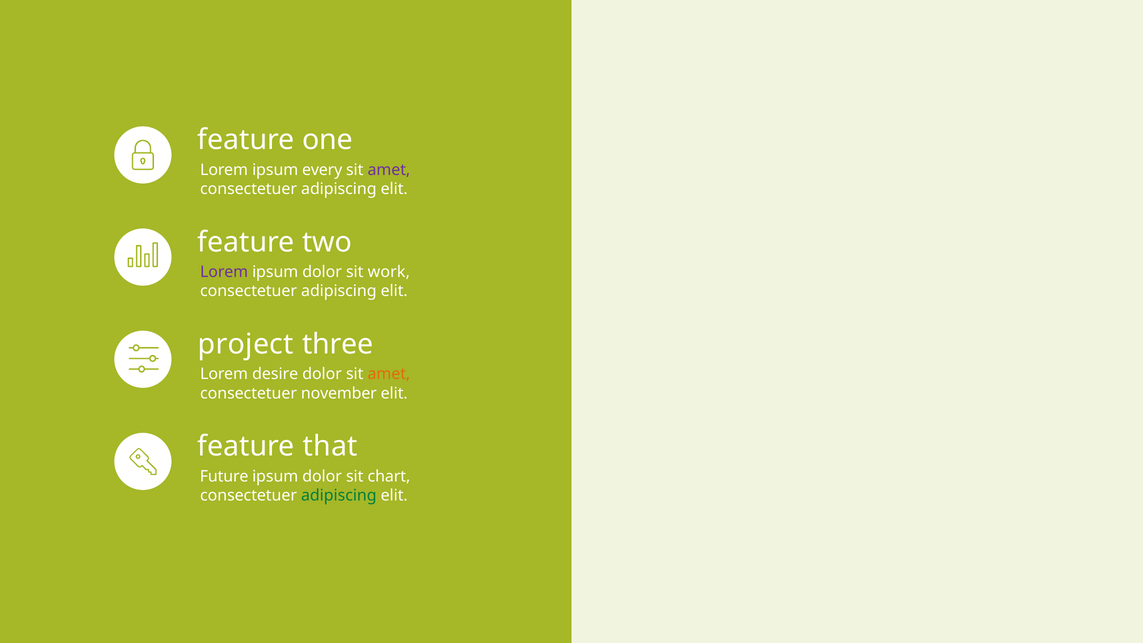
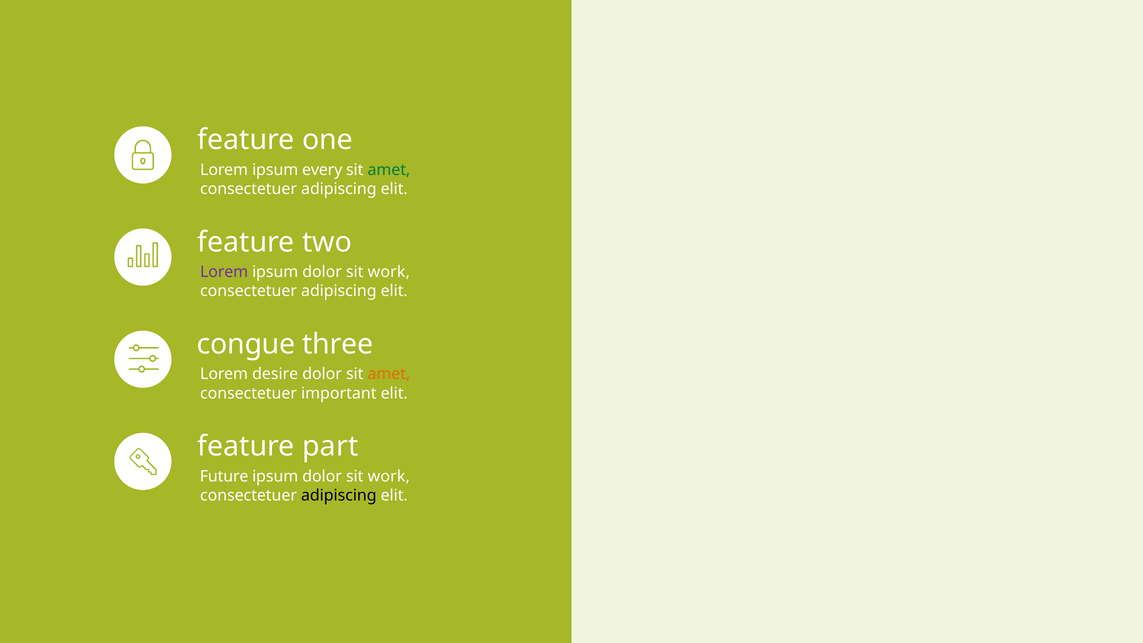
amet at (389, 170) colour: purple -> green
project: project -> congue
november: november -> important
that: that -> part
chart at (389, 476): chart -> work
adipiscing at (339, 495) colour: green -> black
